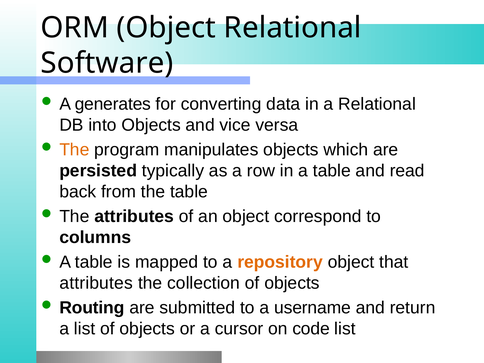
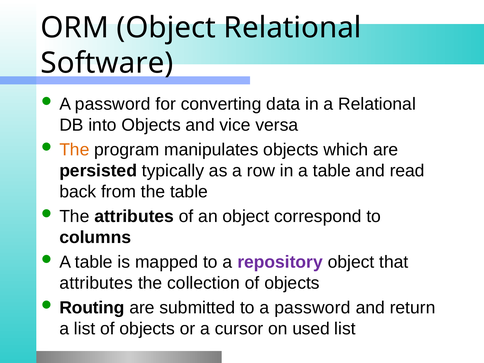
generates at (113, 104): generates -> password
repository colour: orange -> purple
to a username: username -> password
code: code -> used
